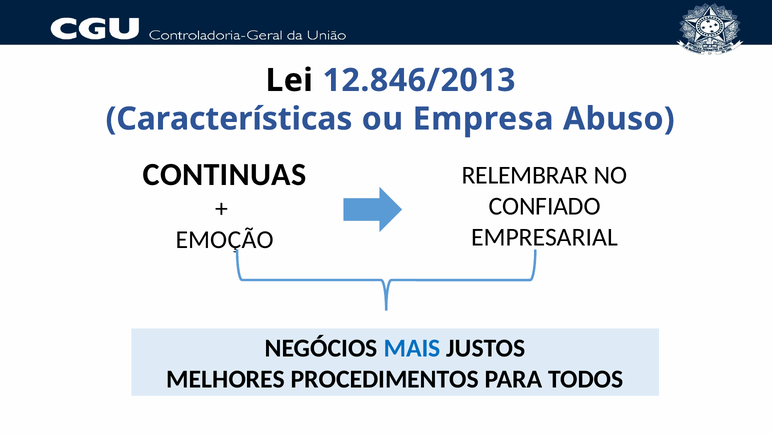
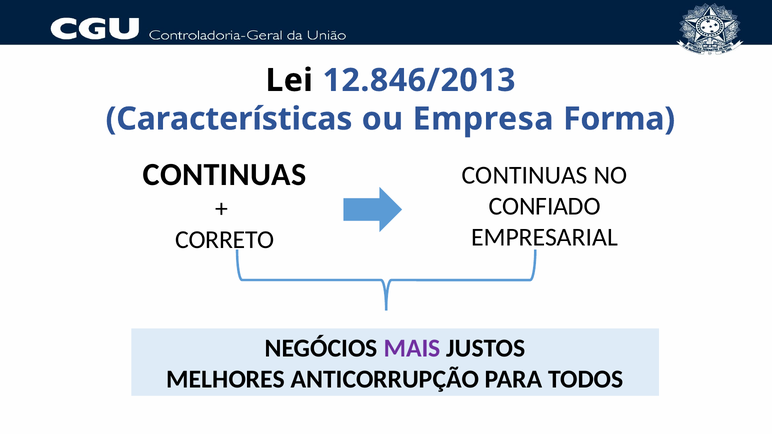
Abuso: Abuso -> Forma
RELEMBRAR at (525, 176): RELEMBRAR -> CONTINUAS
EMOÇÃO: EMOÇÃO -> CORRETO
MAIS colour: blue -> purple
PROCEDIMENTOS: PROCEDIMENTOS -> ANTICORRUPÇÃO
